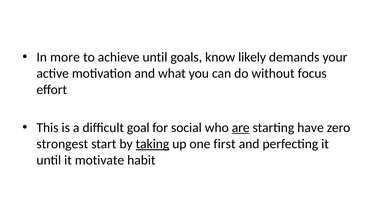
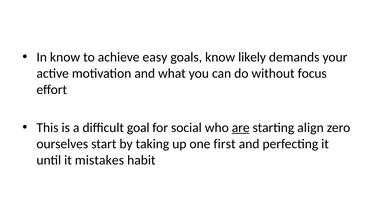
In more: more -> know
achieve until: until -> easy
have: have -> align
strongest: strongest -> ourselves
taking underline: present -> none
motivate: motivate -> mistakes
